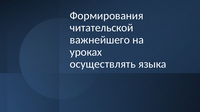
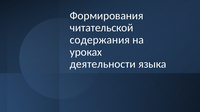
важнейшего: важнейшего -> содержания
осуществлять: осуществлять -> деятельности
